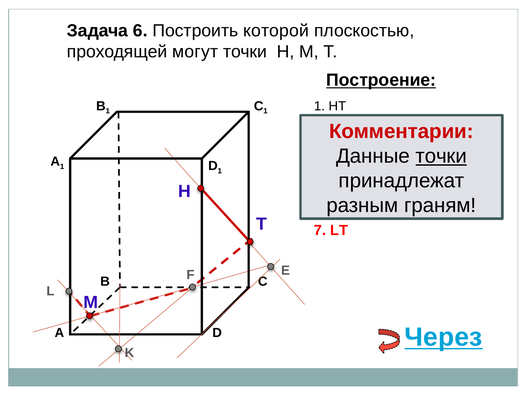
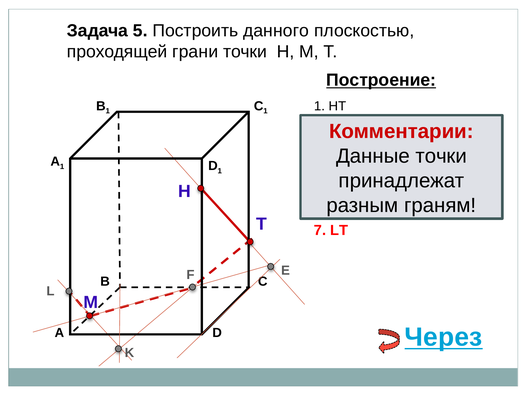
Задача 6: 6 -> 5
которой: которой -> данного
могут: могут -> грани
точки at (441, 156) underline: present -> none
